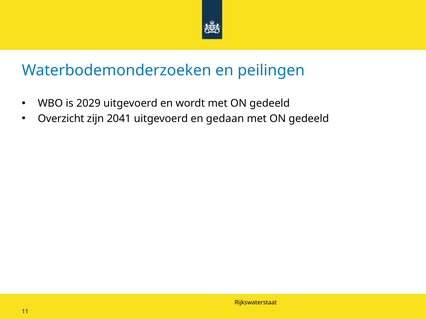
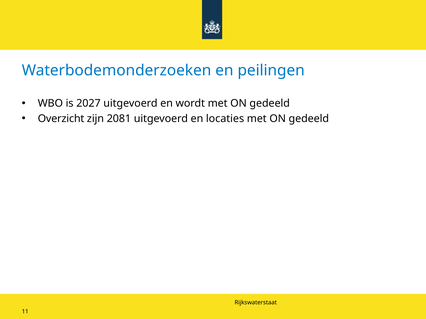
2029: 2029 -> 2027
2041: 2041 -> 2081
gedaan: gedaan -> locaties
